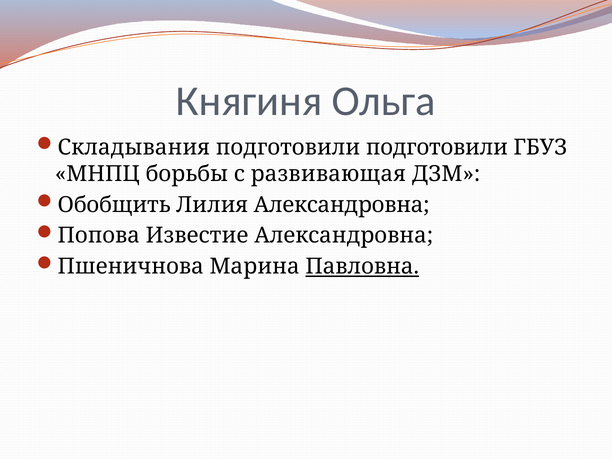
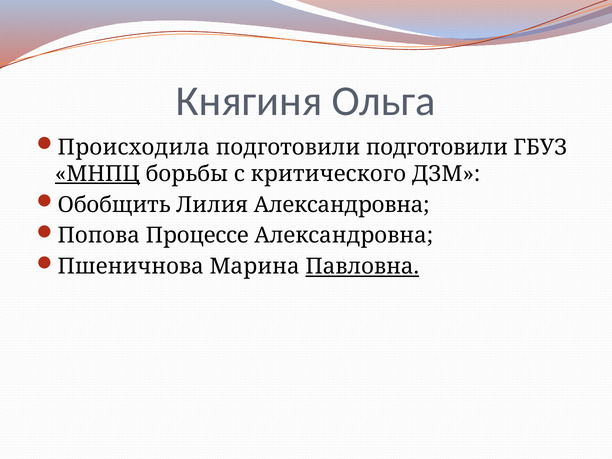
Складывания: Складывания -> Происходила
МНПЦ underline: none -> present
развивающая: развивающая -> критического
Известие: Известие -> Процессе
